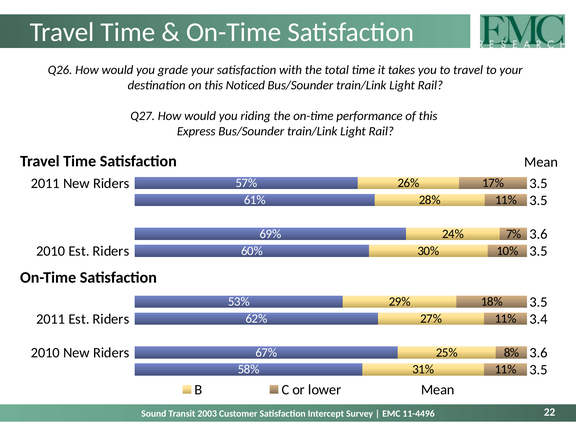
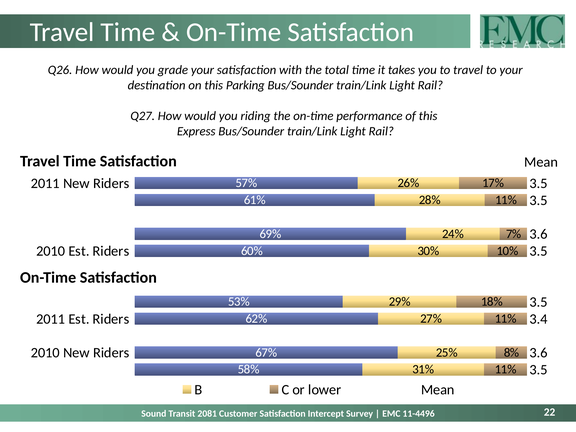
Noticed: Noticed -> Parking
2003: 2003 -> 2081
